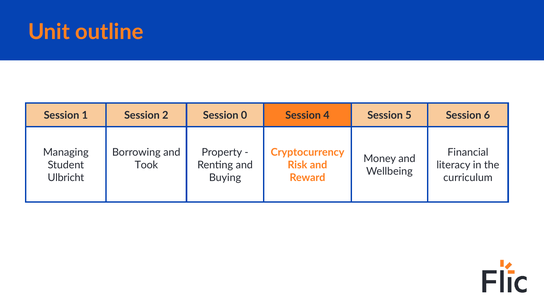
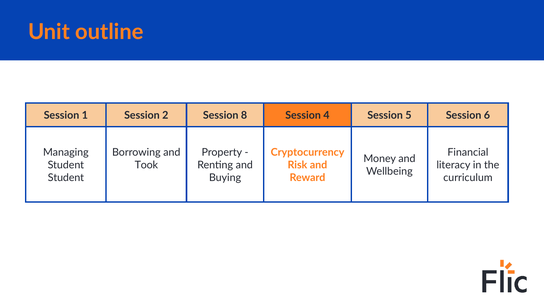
0: 0 -> 8
Ulbricht at (66, 178): Ulbricht -> Student
